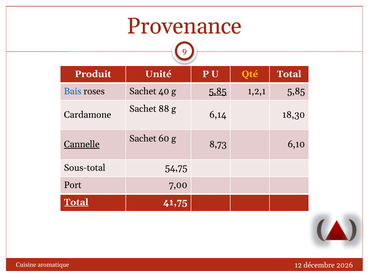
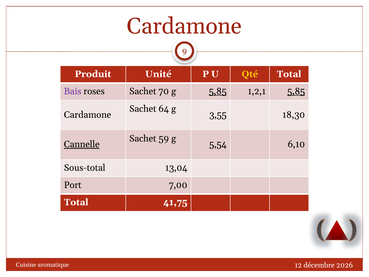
Provenance at (184, 26): Provenance -> Cardamone
Bais colour: blue -> purple
40: 40 -> 70
5,85 at (296, 91) underline: none -> present
88: 88 -> 64
6,14: 6,14 -> 3,55
60: 60 -> 59
8,73: 8,73 -> 5,54
54,75: 54,75 -> 13,04
Total at (76, 202) underline: present -> none
